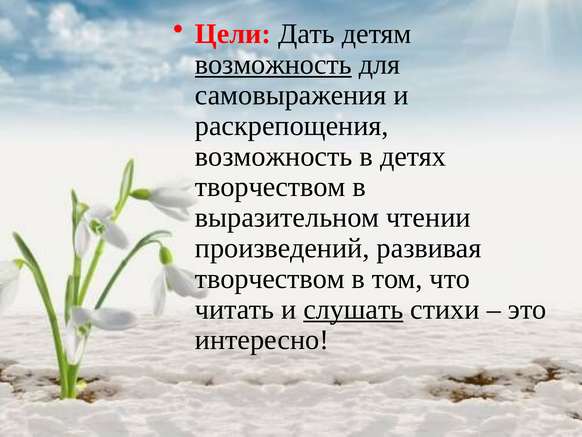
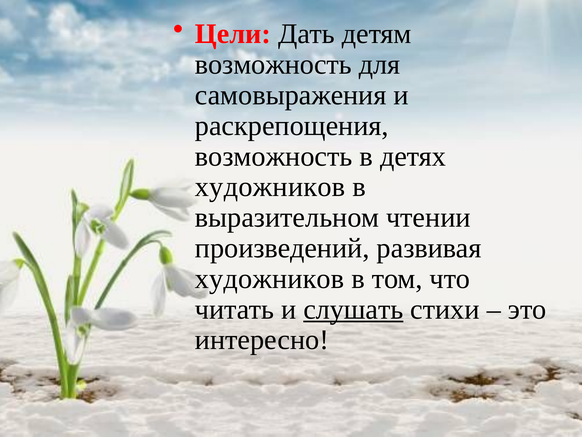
возможность at (273, 64) underline: present -> none
творчеством at (270, 187): творчеством -> художников
творчеством at (270, 278): творчеством -> художников
